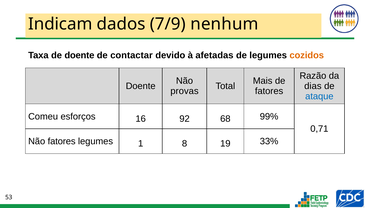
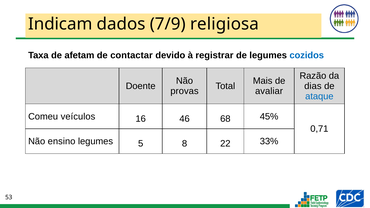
nenhum: nenhum -> religiosa
de doente: doente -> afetam
afetadas: afetadas -> registrar
cozidos colour: orange -> blue
fatores at (269, 91): fatores -> avaliar
esforços: esforços -> veículos
92: 92 -> 46
99%: 99% -> 45%
Não fatores: fatores -> ensino
1: 1 -> 5
19: 19 -> 22
